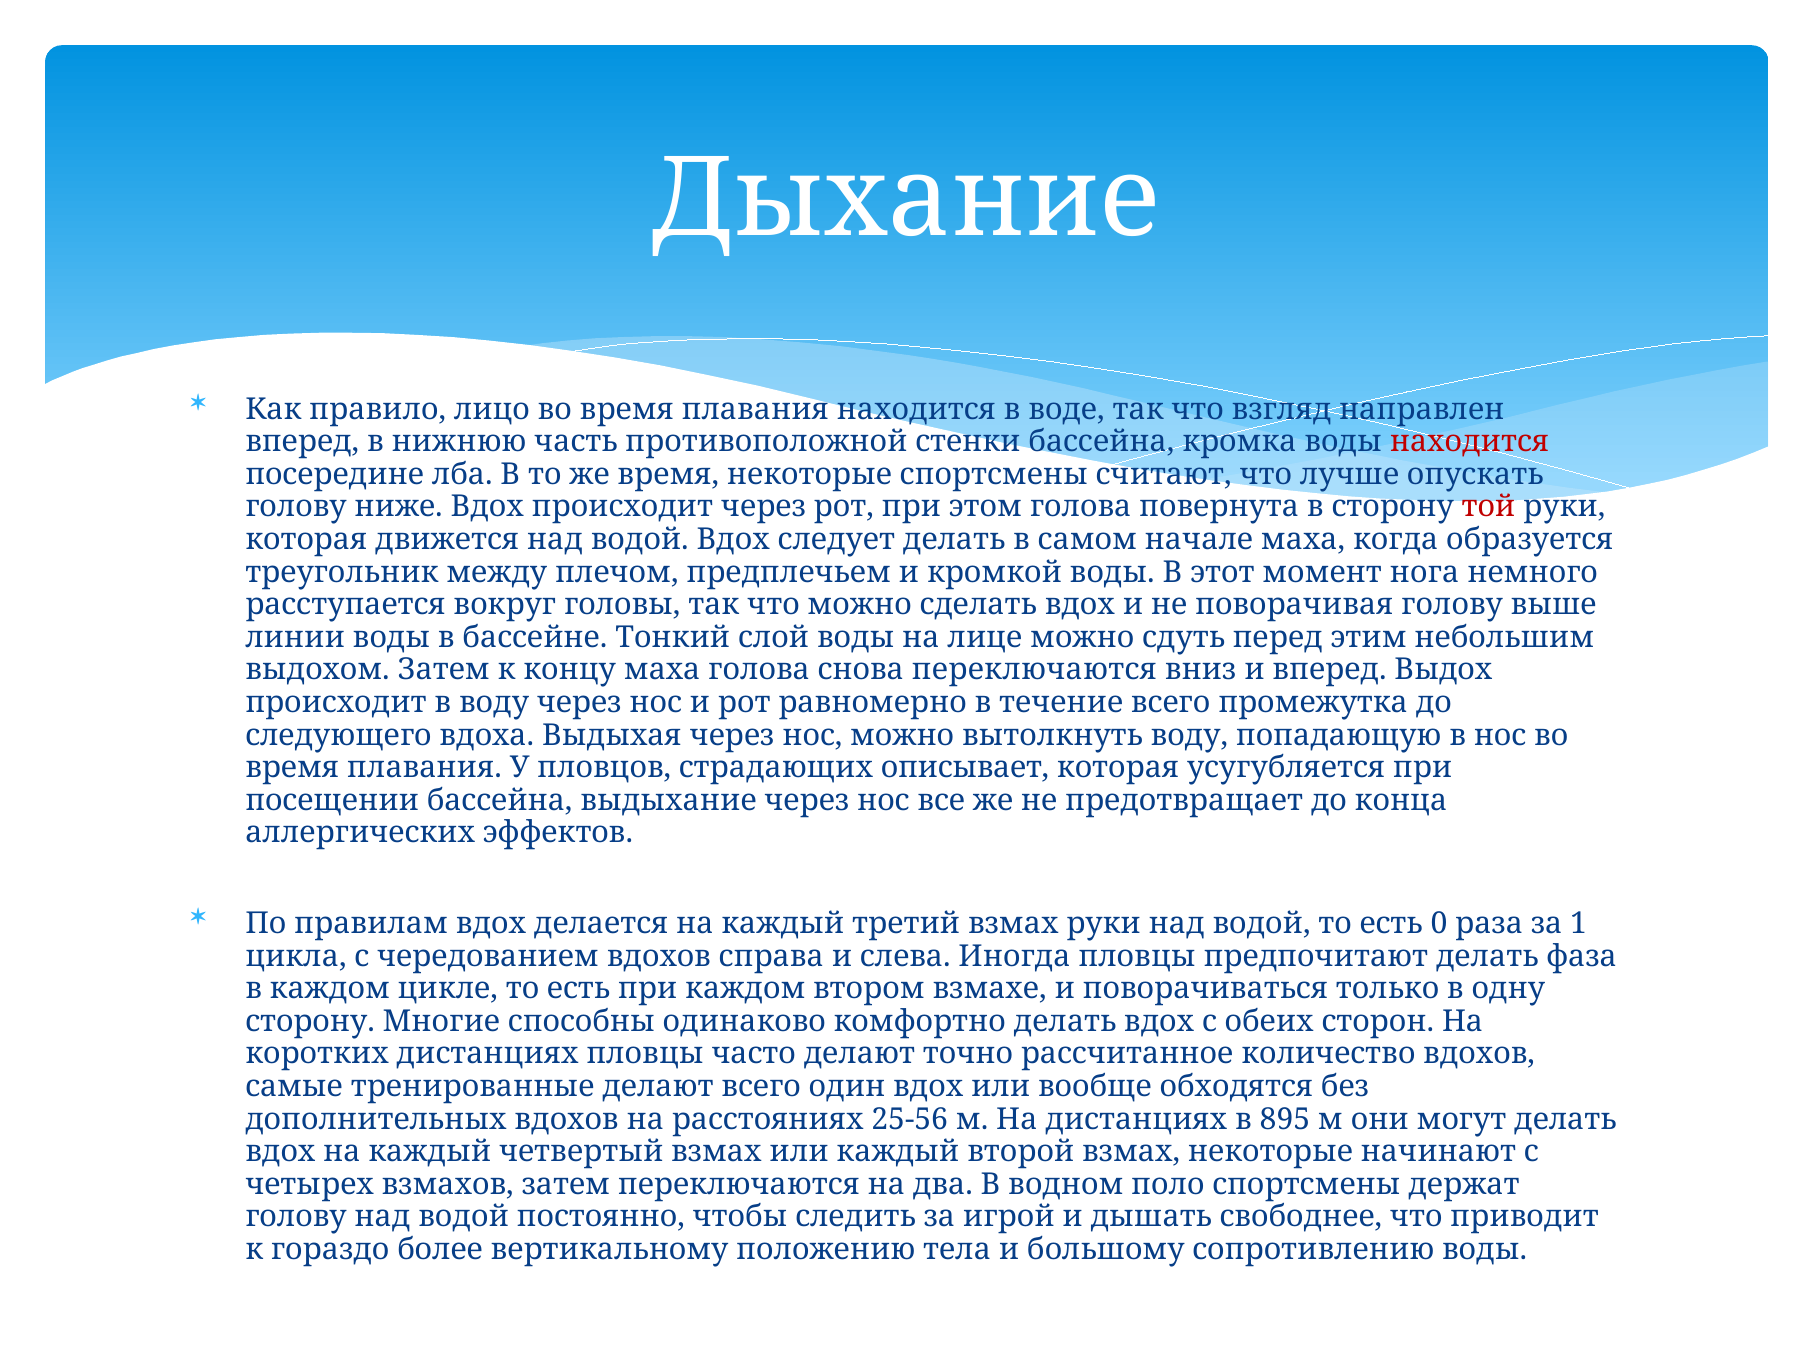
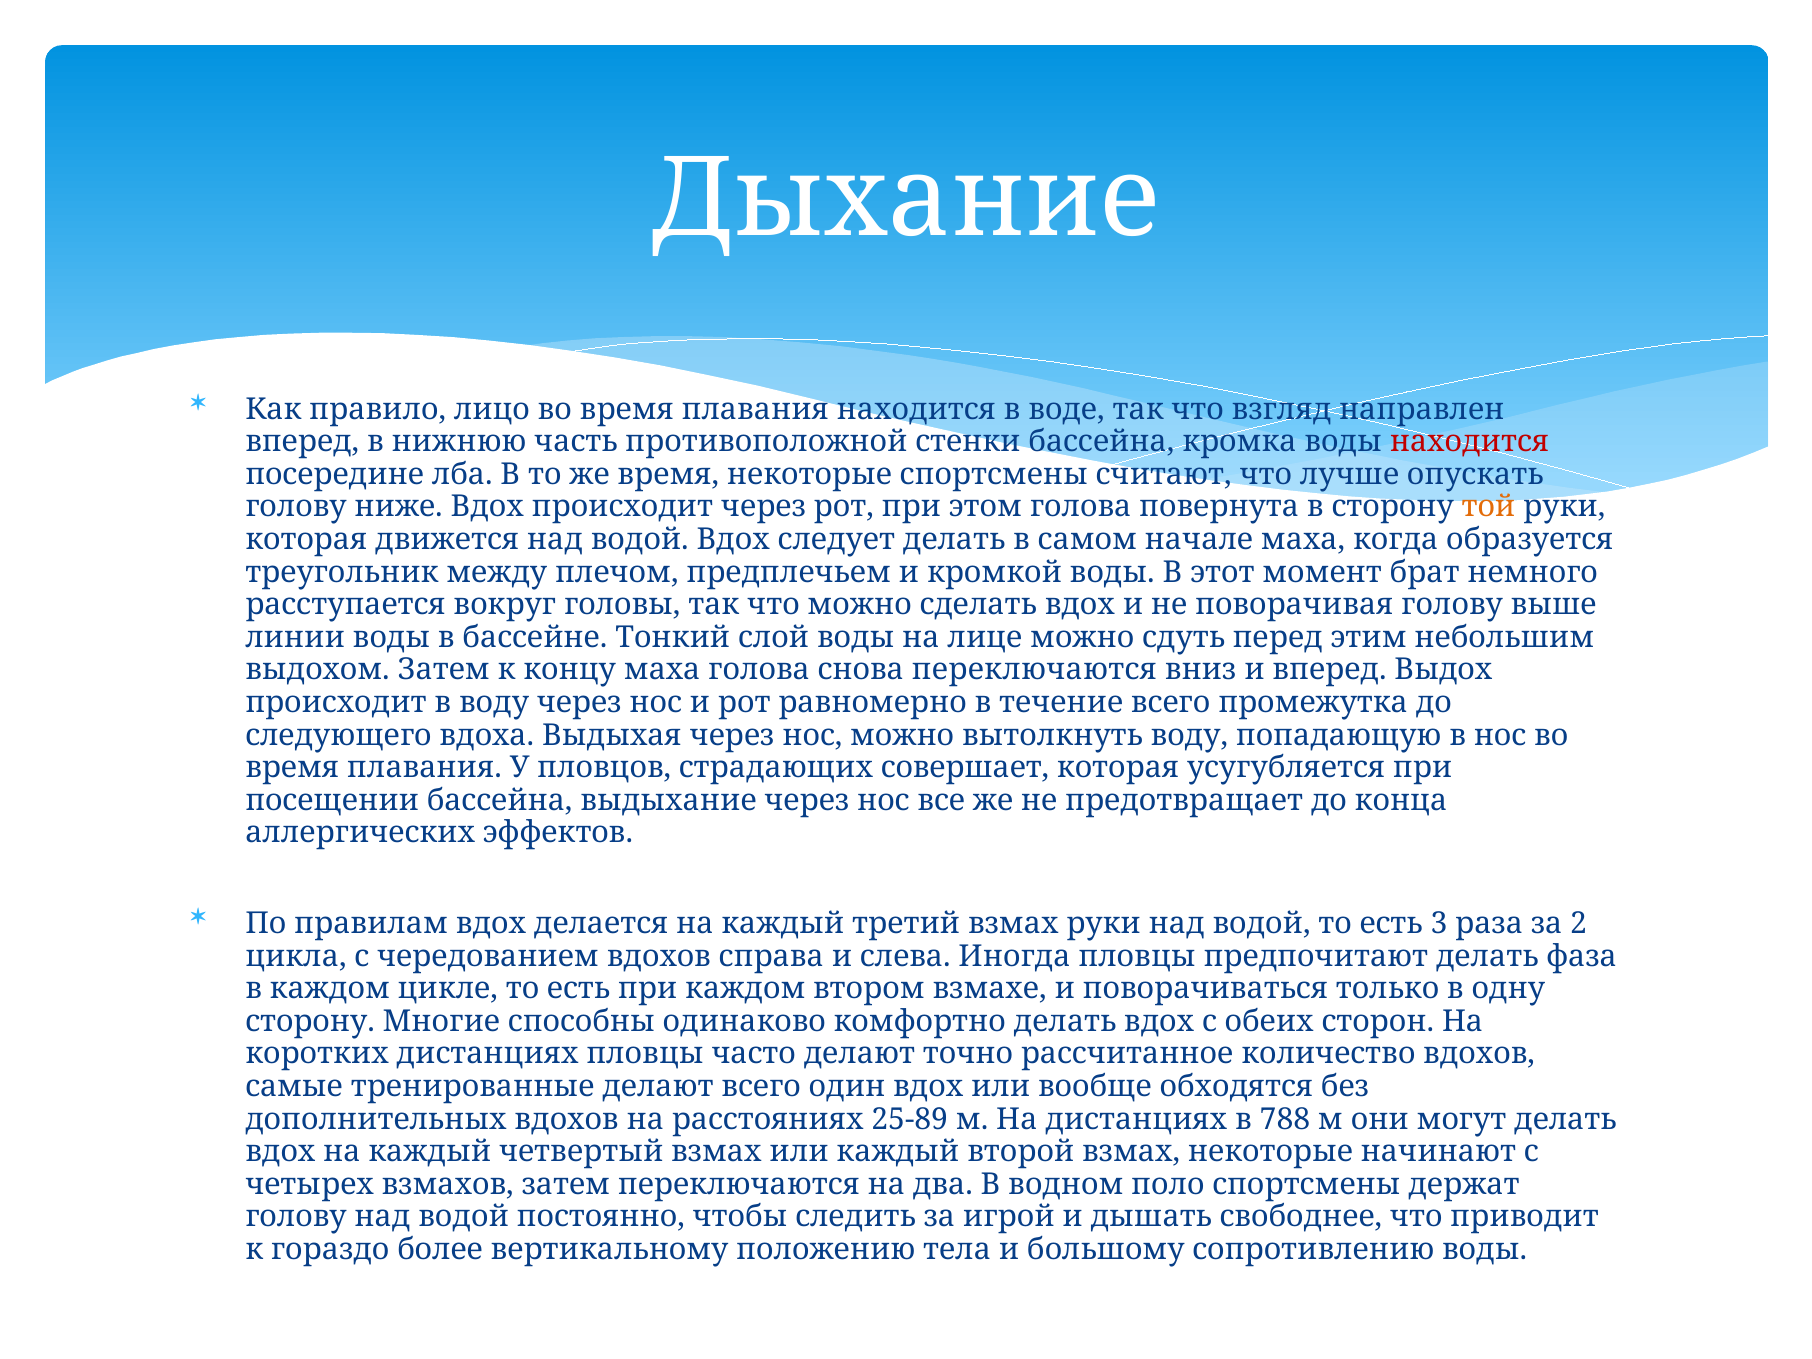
той colour: red -> orange
нога: нога -> брат
описывает: описывает -> совершает
0: 0 -> 3
1: 1 -> 2
25-56: 25-56 -> 25-89
895: 895 -> 788
